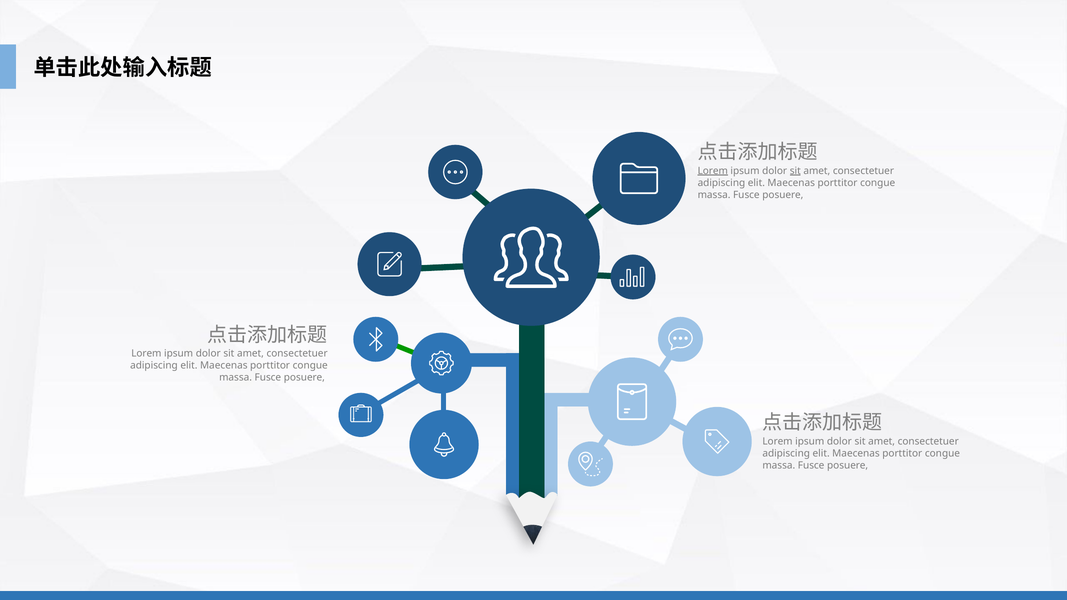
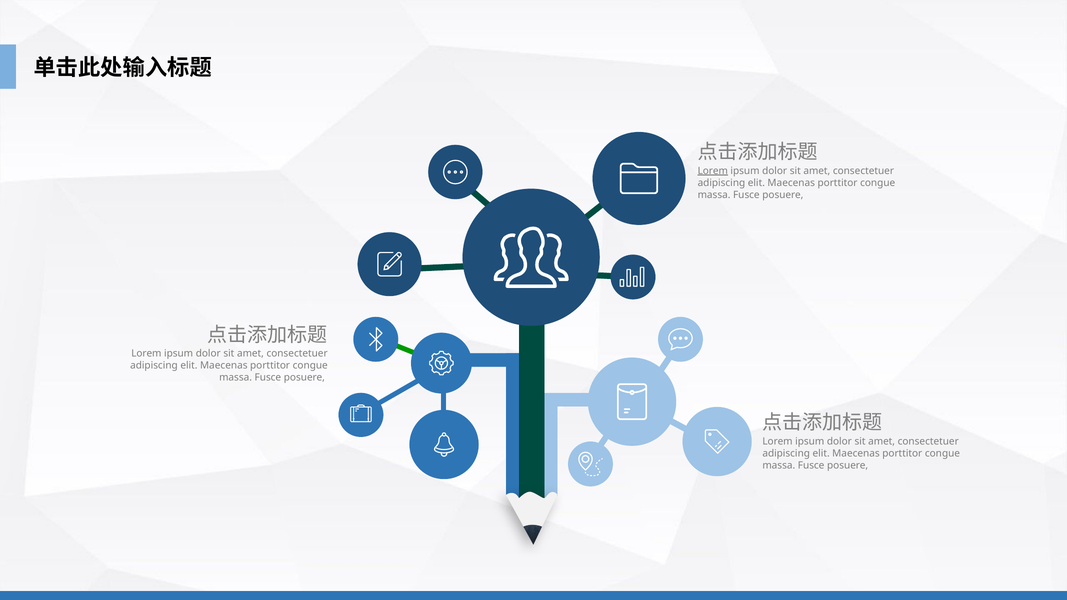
sit at (795, 171) underline: present -> none
